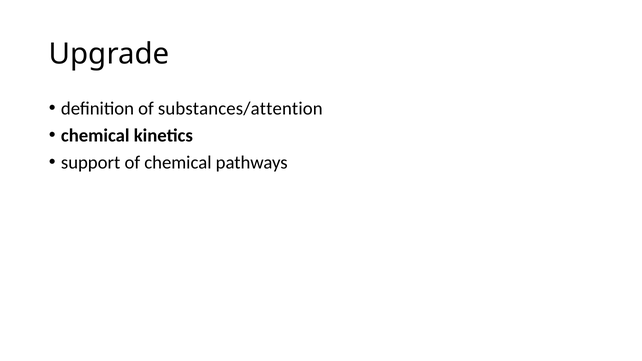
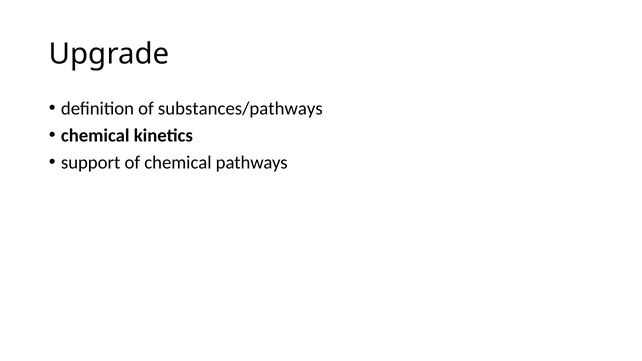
substances/attention: substances/attention -> substances/pathways
